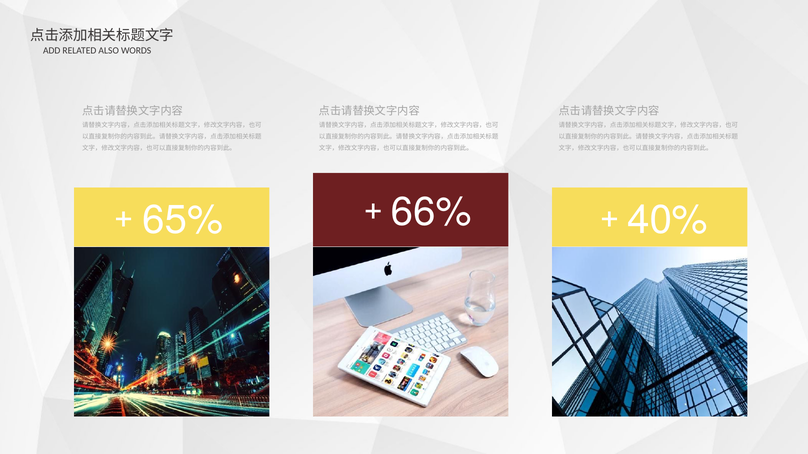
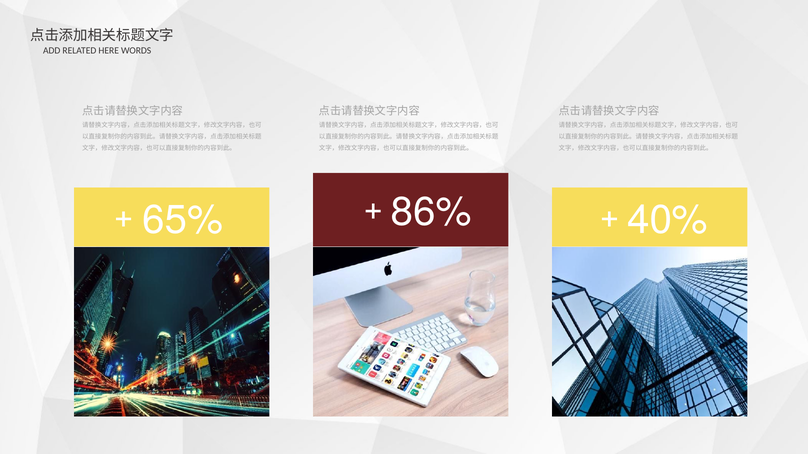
ALSO: ALSO -> HERE
66%: 66% -> 86%
